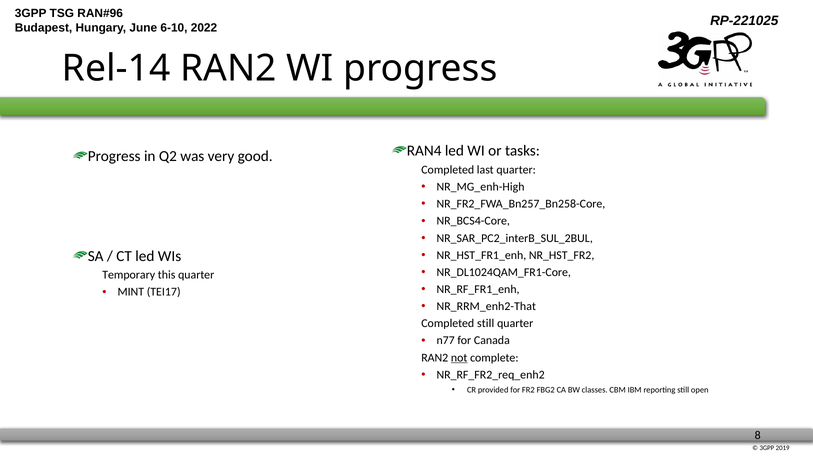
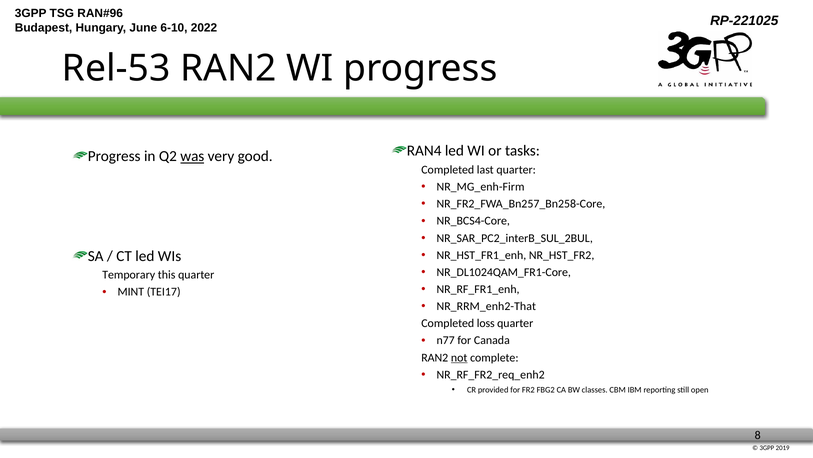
Rel-14: Rel-14 -> Rel-53
was underline: none -> present
NR_MG_enh-High: NR_MG_enh-High -> NR_MG_enh-Firm
Completed still: still -> loss
